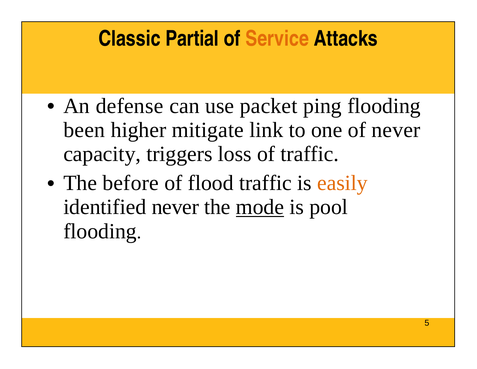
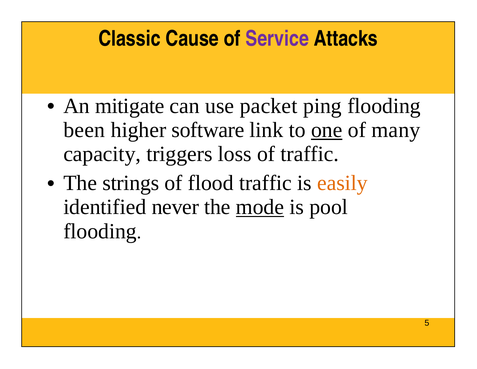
Partial: Partial -> Cause
Service colour: orange -> purple
defense: defense -> mitigate
mitigate: mitigate -> software
one underline: none -> present
of never: never -> many
before: before -> strings
